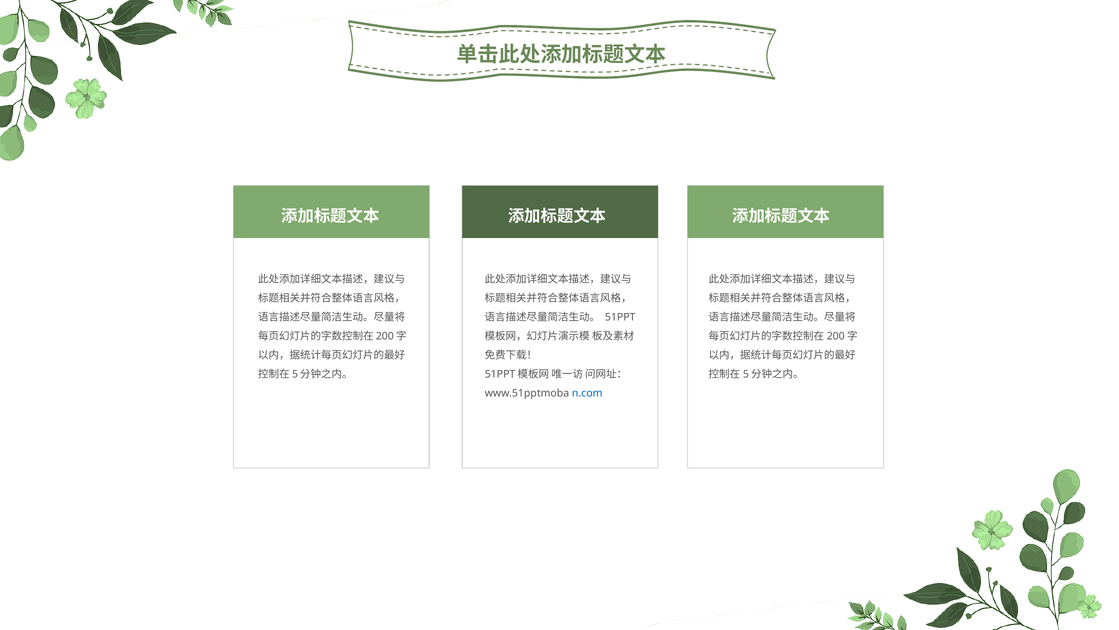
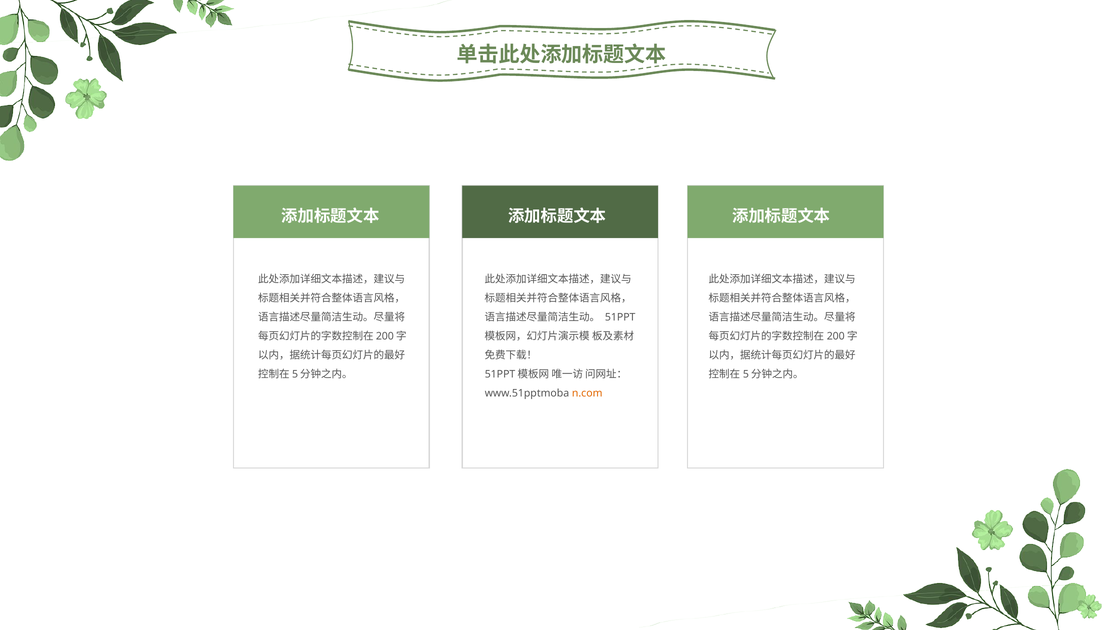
n.com colour: blue -> orange
